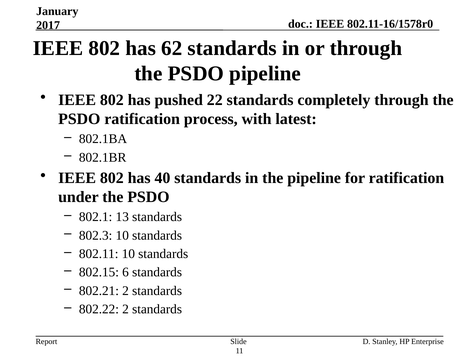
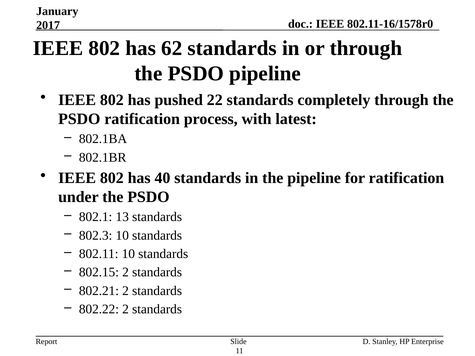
802.15 6: 6 -> 2
